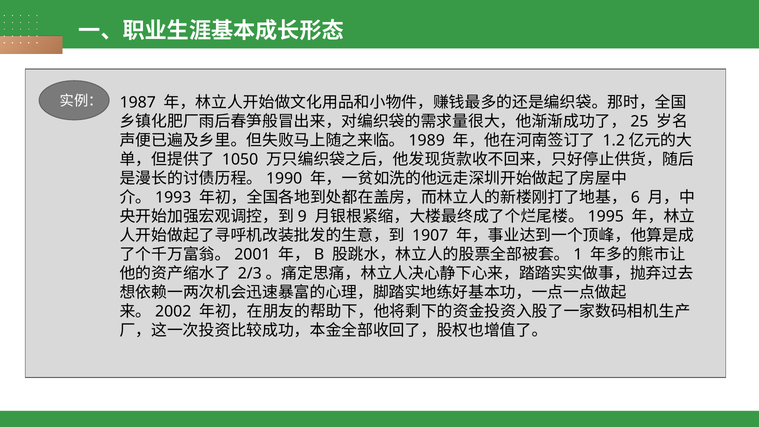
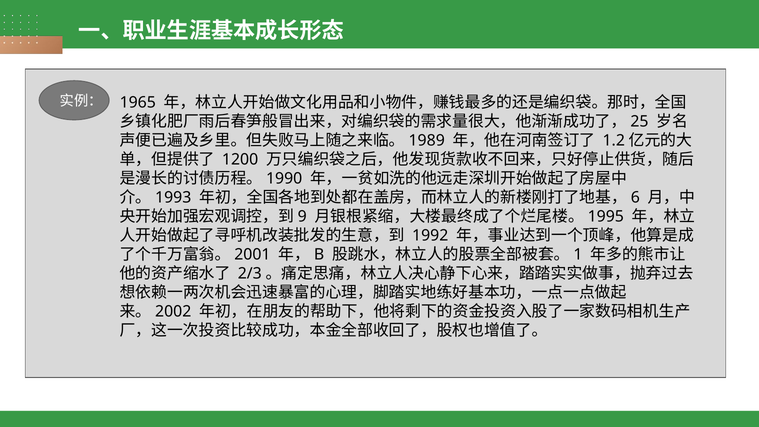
1987: 1987 -> 1965
1050: 1050 -> 1200
1907: 1907 -> 1992
